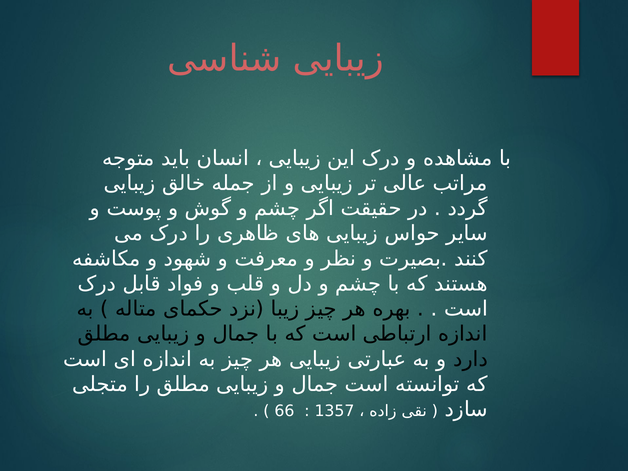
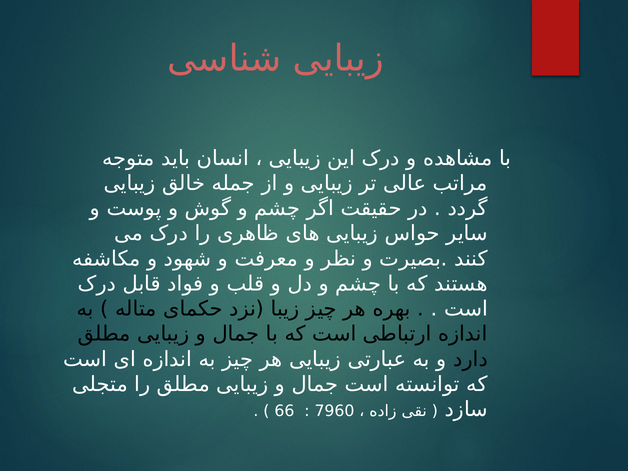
1357: 1357 -> 7960
